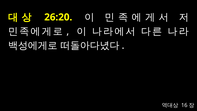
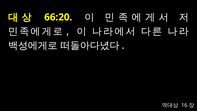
26:20: 26:20 -> 66:20
